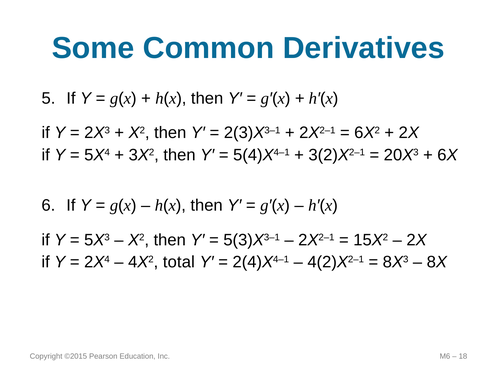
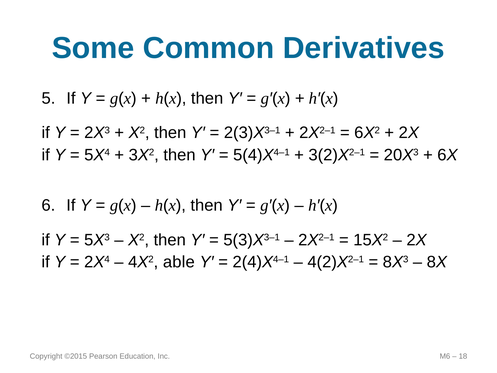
total: total -> able
